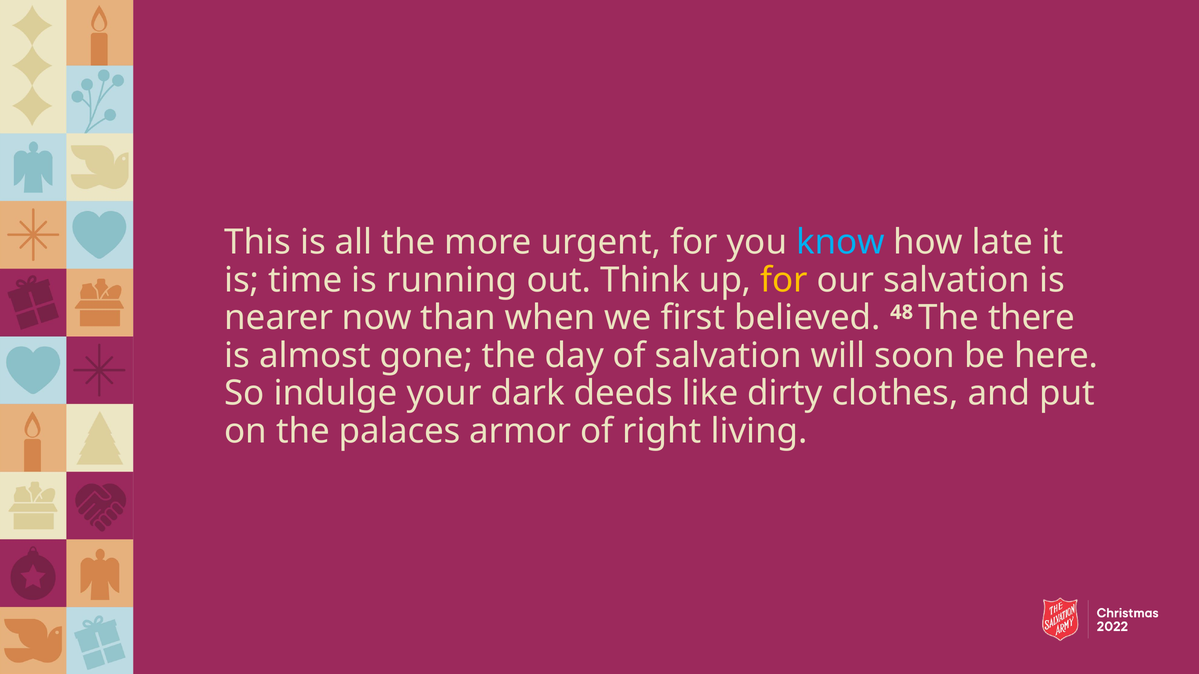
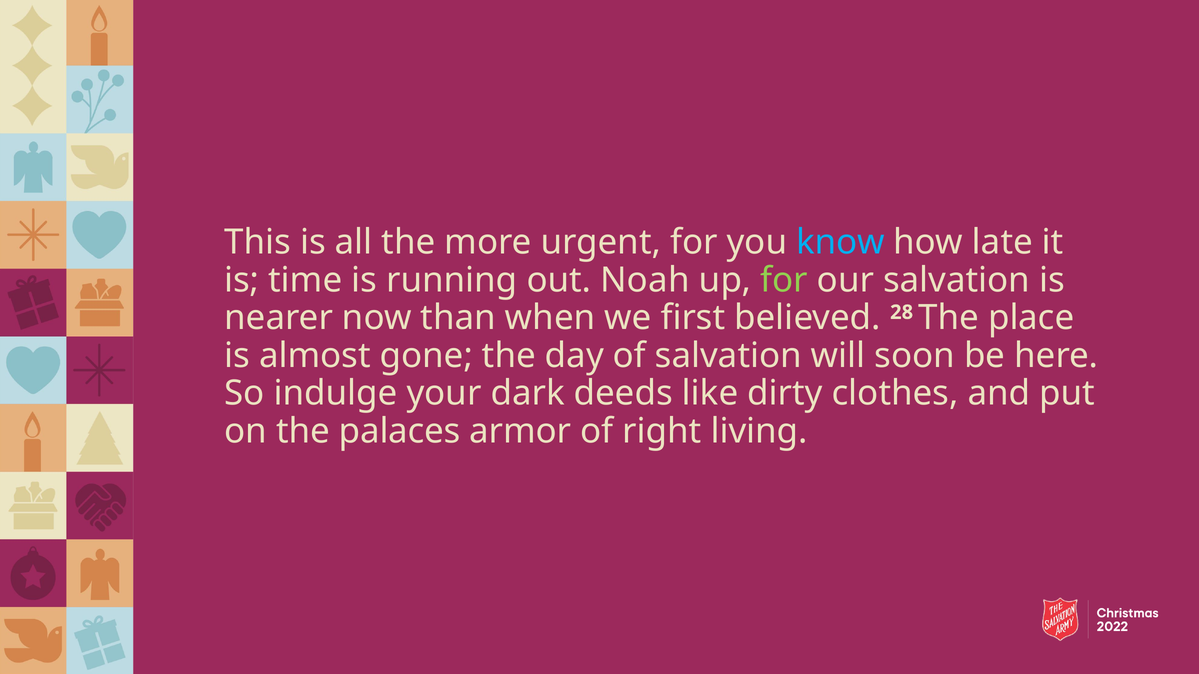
Think: Think -> Noah
for at (784, 280) colour: yellow -> light green
48: 48 -> 28
there: there -> place
